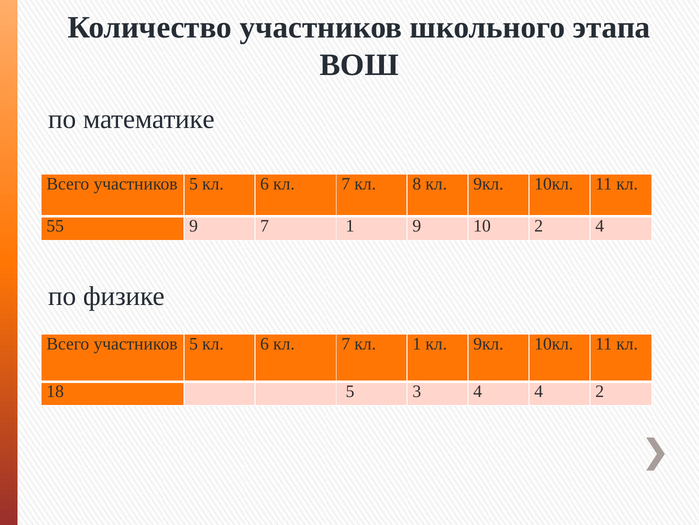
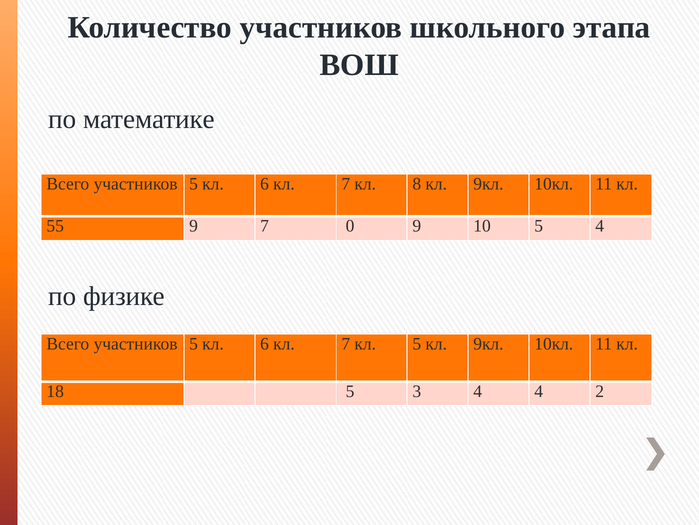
7 1: 1 -> 0
10 2: 2 -> 5
кл 1: 1 -> 5
